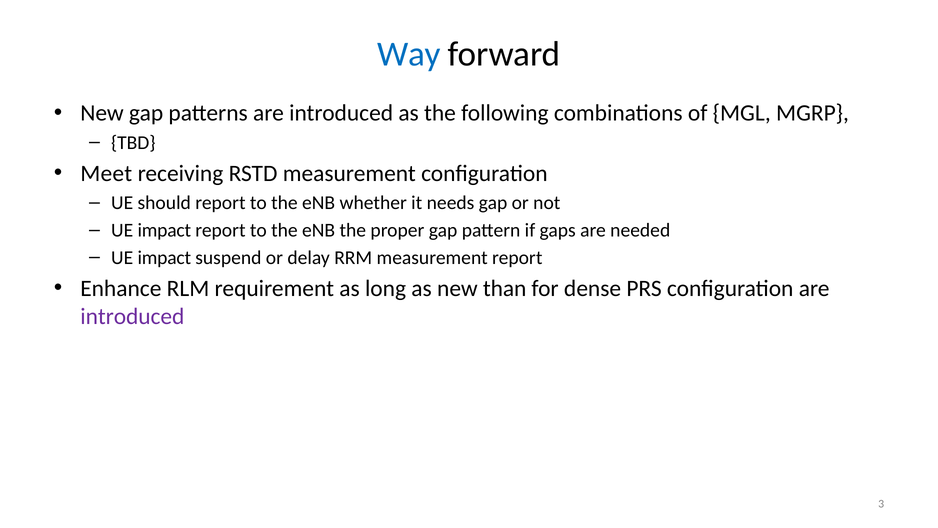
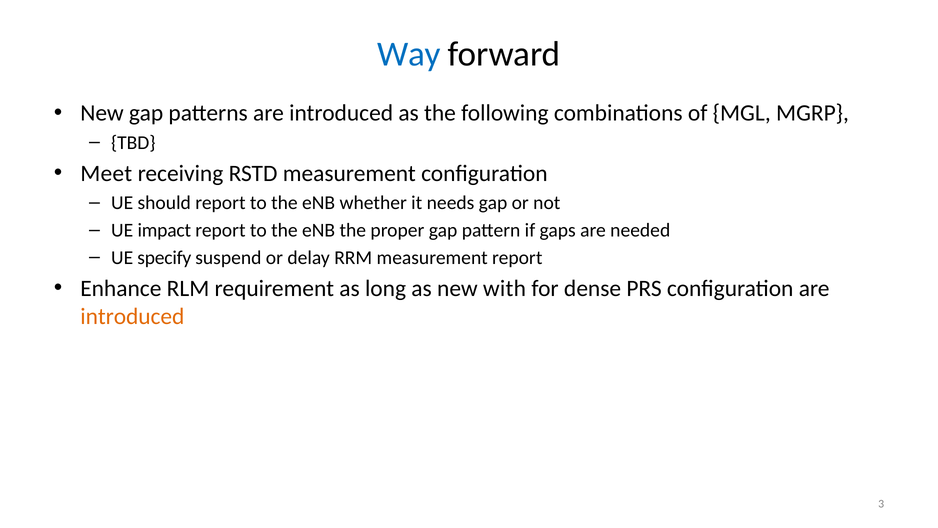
impact at (164, 257): impact -> specify
than: than -> with
introduced at (132, 316) colour: purple -> orange
